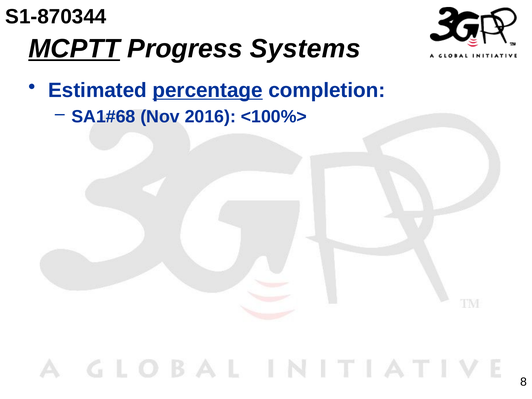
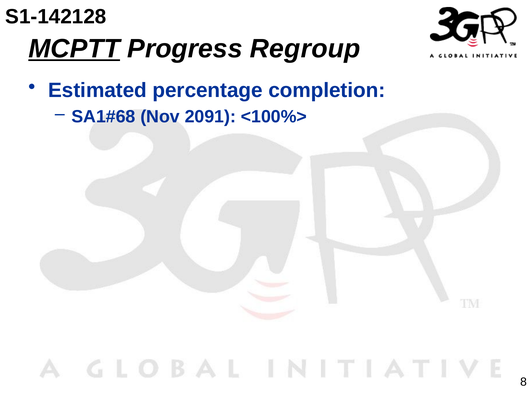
S1-870344: S1-870344 -> S1-142128
Systems: Systems -> Regroup
percentage underline: present -> none
2016: 2016 -> 2091
